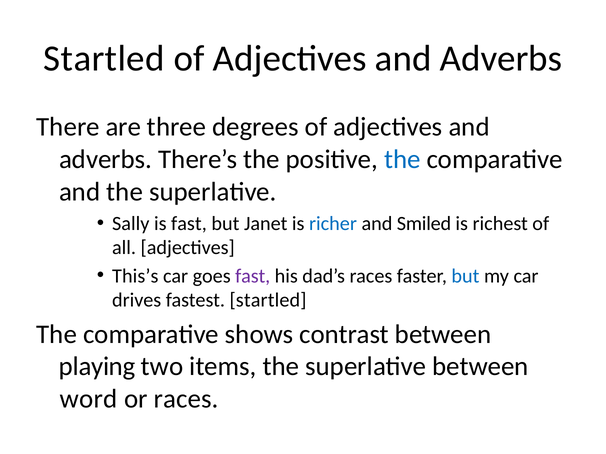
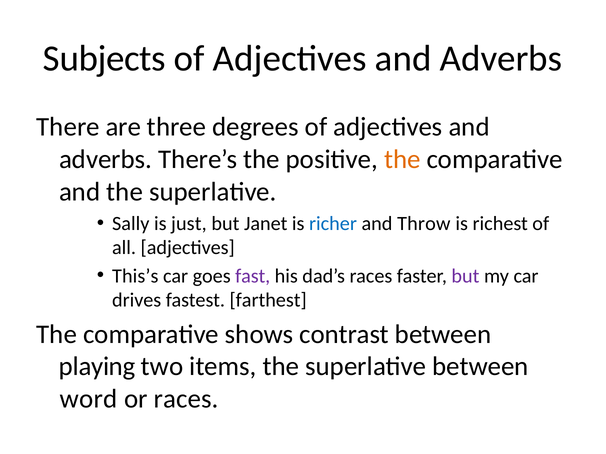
Startled at (104, 59): Startled -> Subjects
the at (402, 160) colour: blue -> orange
is fast: fast -> just
Smiled: Smiled -> Throw
but at (465, 276) colour: blue -> purple
fastest startled: startled -> farthest
